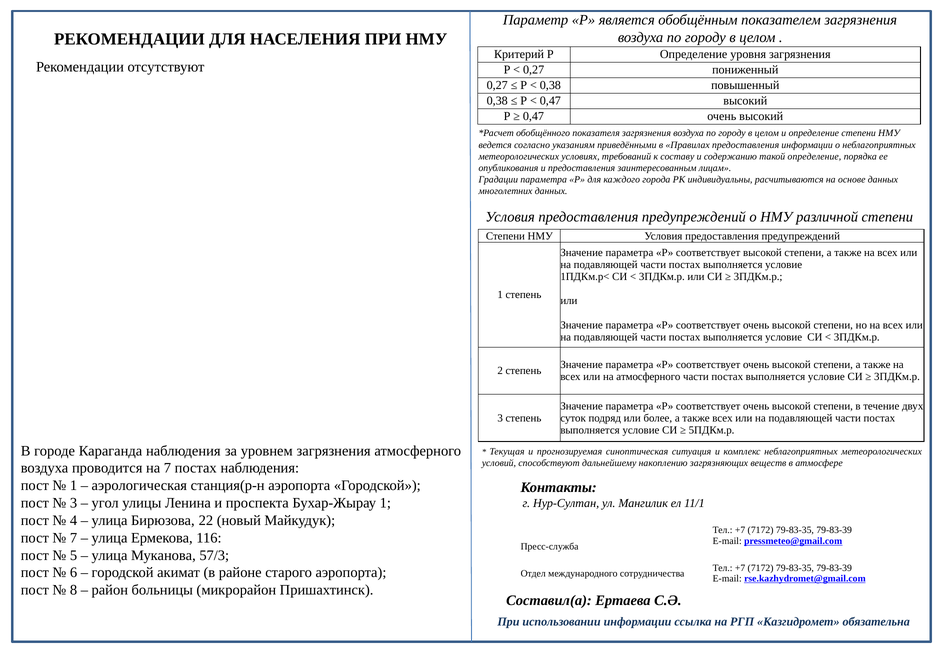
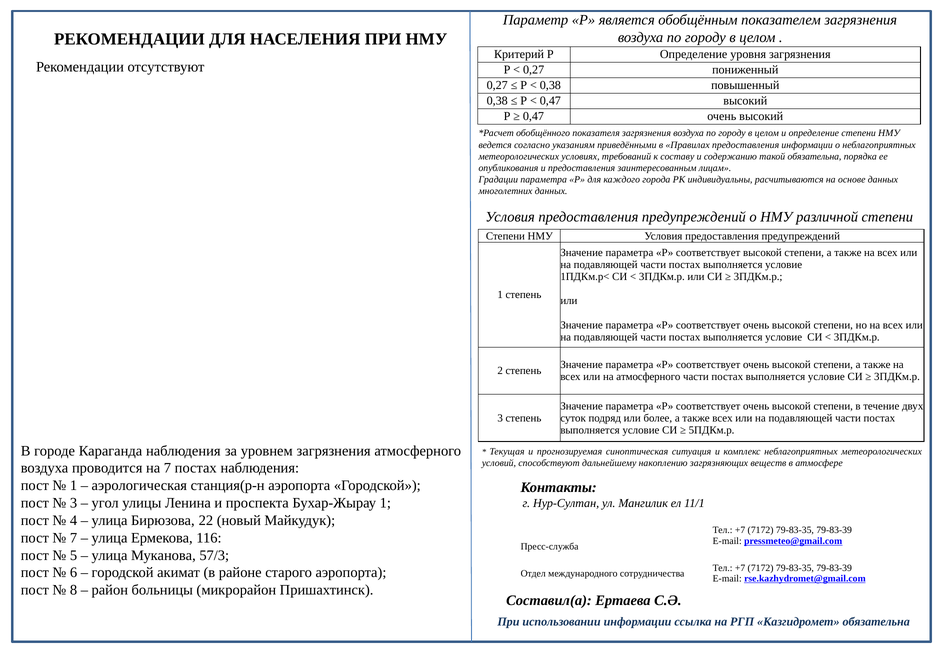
такой определение: определение -> обязательна
